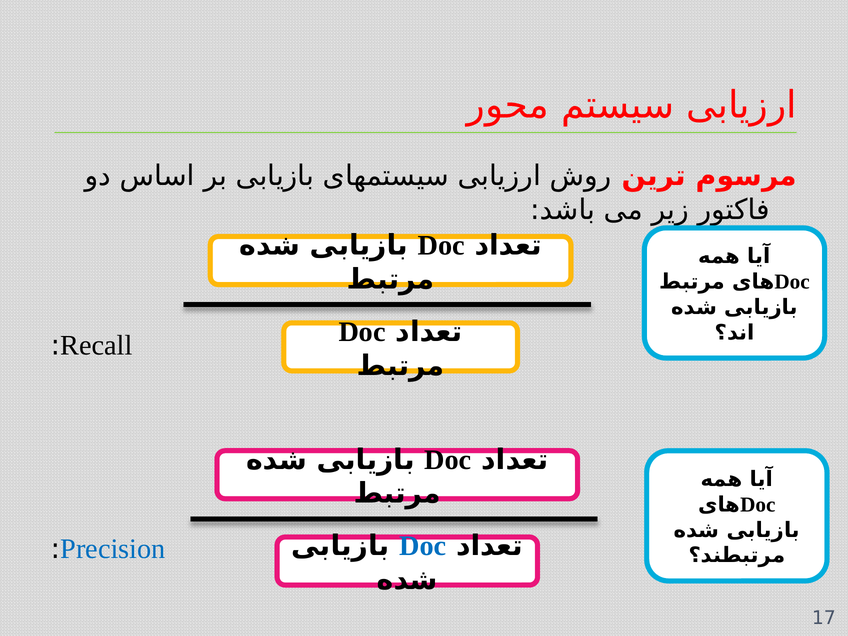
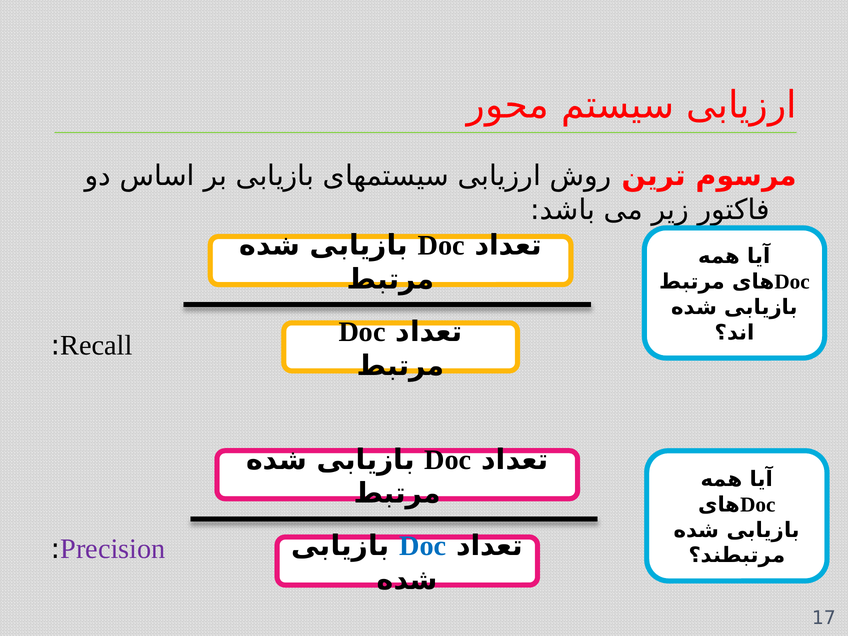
Precision colour: blue -> purple
